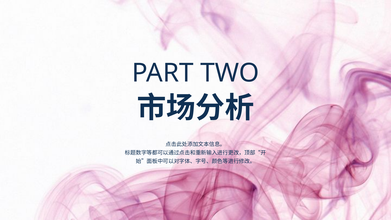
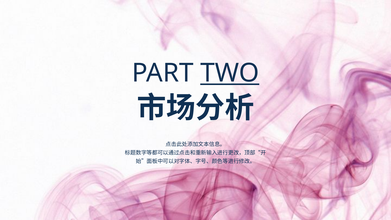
TWO underline: none -> present
